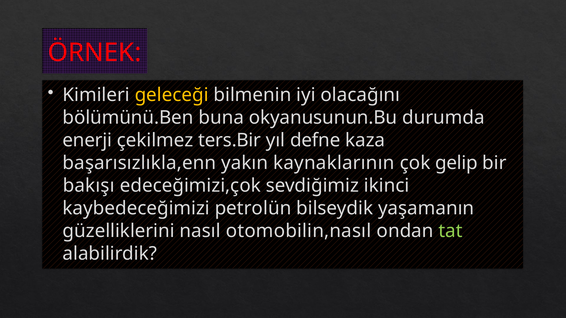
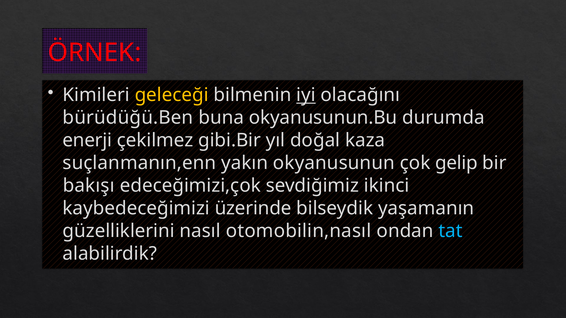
iyi underline: none -> present
bölümünü.Ben: bölümünü.Ben -> bürüdüğü.Ben
ters.Bir: ters.Bir -> gibi.Bir
defne: defne -> doğal
başarısızlıkla,enn: başarısızlıkla,enn -> suçlanmanın,enn
kaynaklarının: kaynaklarının -> okyanusunun
petrolün: petrolün -> üzerinde
tat colour: light green -> light blue
